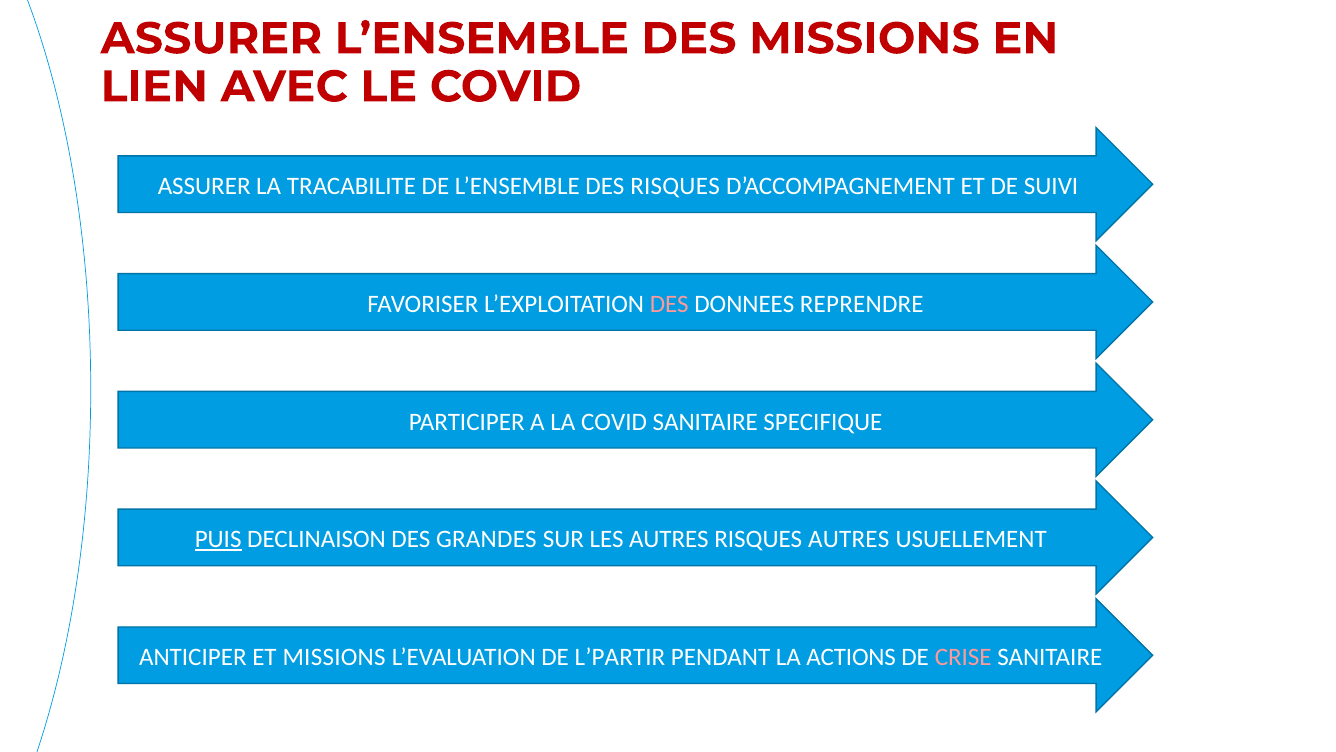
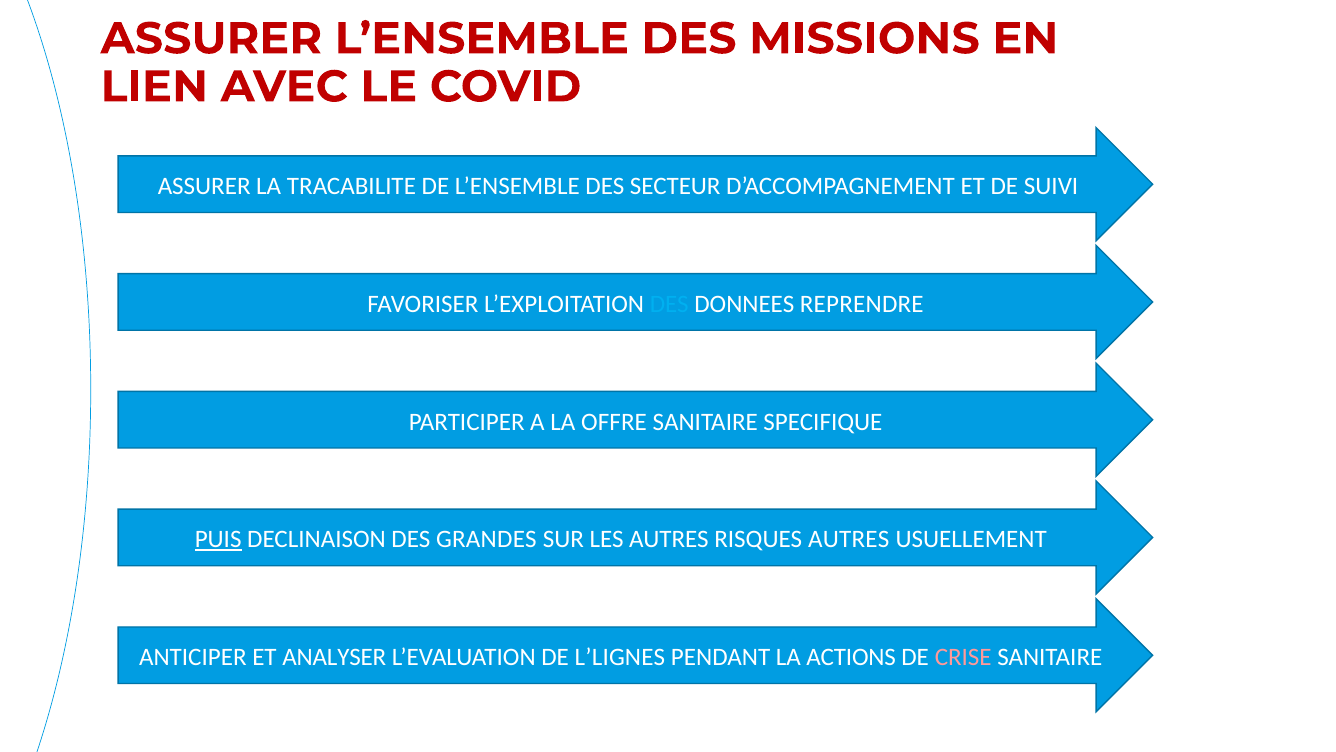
DES RISQUES: RISQUES -> SECTEUR
DES at (669, 305) colour: pink -> light blue
LA COVID: COVID -> OFFRE
ET MISSIONS: MISSIONS -> ANALYSER
L’PARTIR: L’PARTIR -> L’LIGNES
